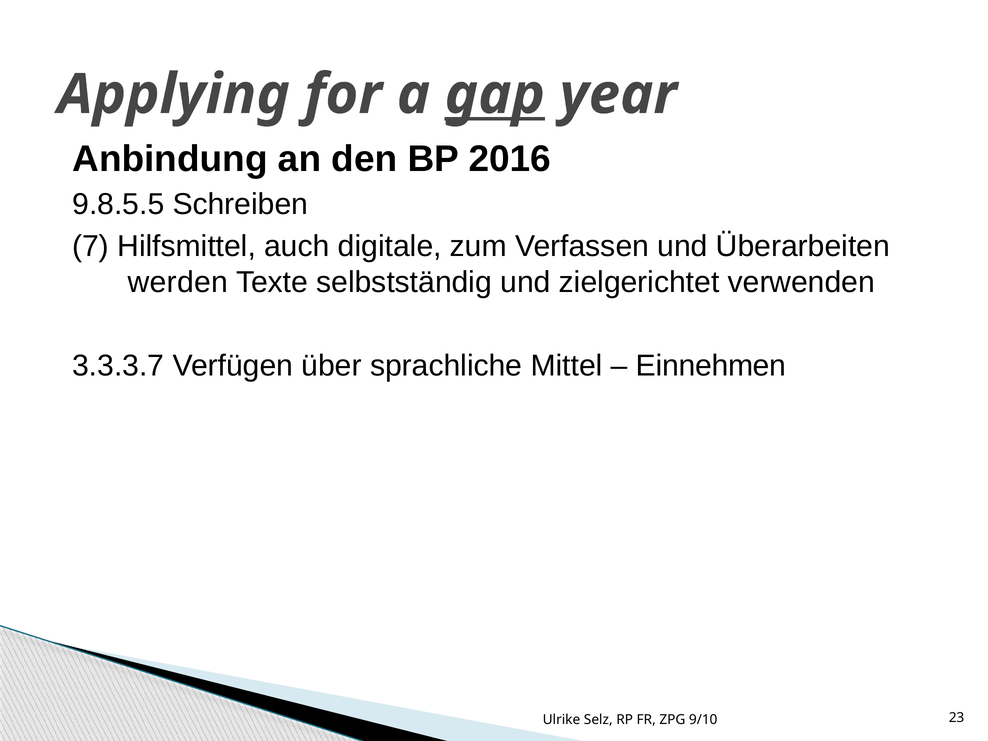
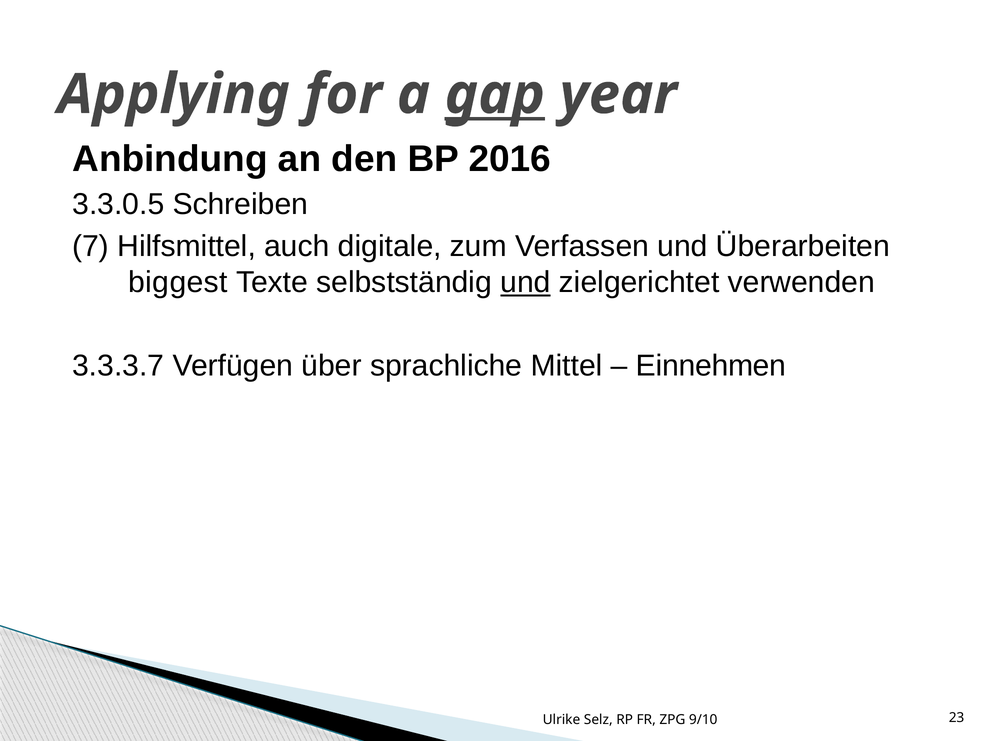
9.8.5.5: 9.8.5.5 -> 3.3.0.5
werden: werden -> biggest
und at (525, 282) underline: none -> present
